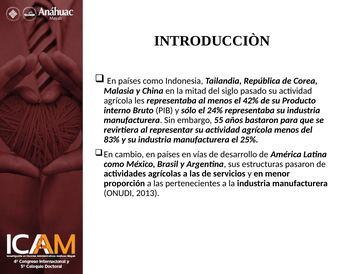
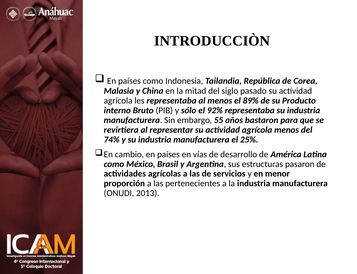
42%: 42% -> 89%
24%: 24% -> 92%
83%: 83% -> 74%
